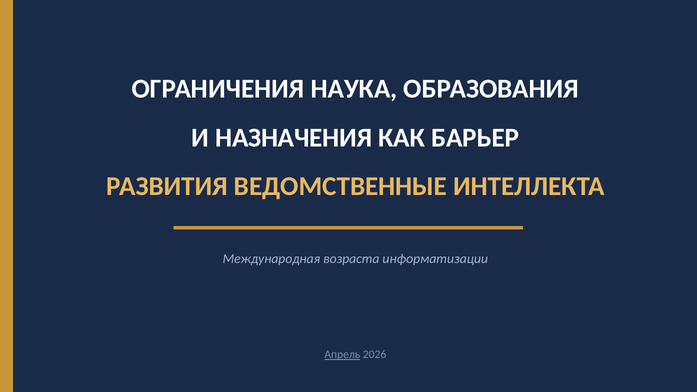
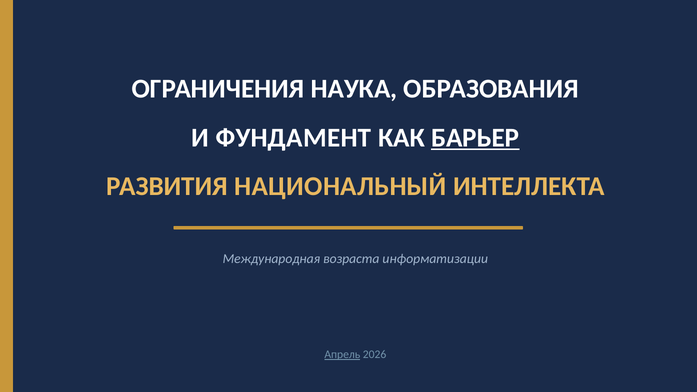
НАЗНАЧЕНИЯ: НАЗНАЧЕНИЯ -> ФУНДАМЕНТ
БАРЬЕР underline: none -> present
ВЕДОМСТВЕННЫЕ: ВЕДОМСТВЕННЫЕ -> НАЦИОНАЛЬНЫЙ
